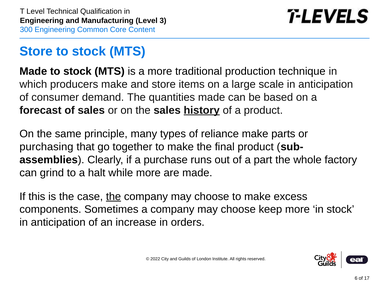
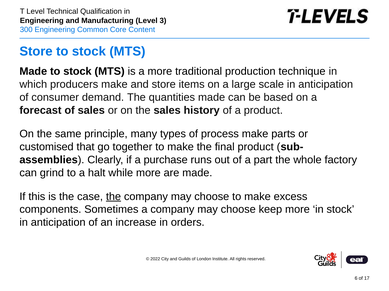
history underline: present -> none
reliance: reliance -> process
purchasing: purchasing -> customised
